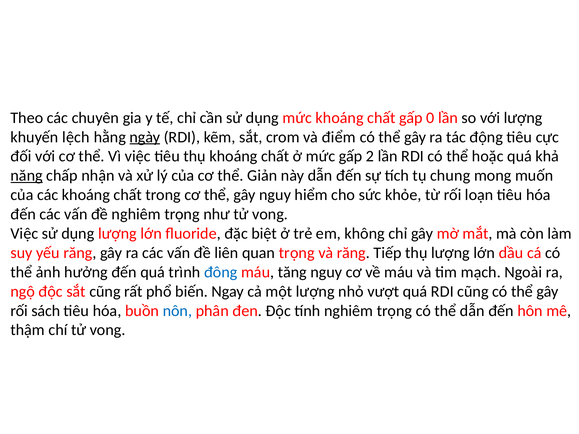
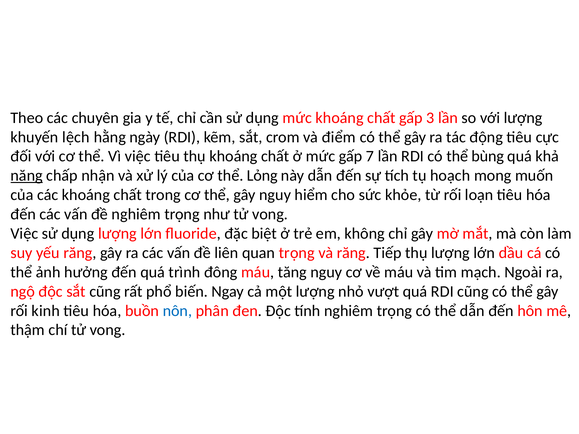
0: 0 -> 3
ngày underline: present -> none
2: 2 -> 7
hoặc: hoặc -> bùng
Giản: Giản -> Lỏng
chung: chung -> hoạch
đông colour: blue -> black
sách: sách -> kinh
